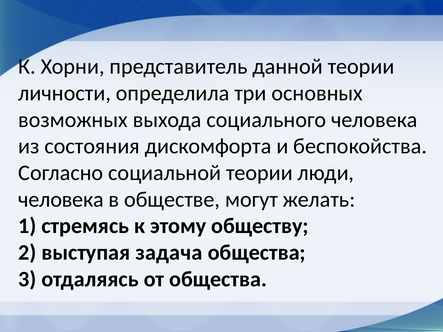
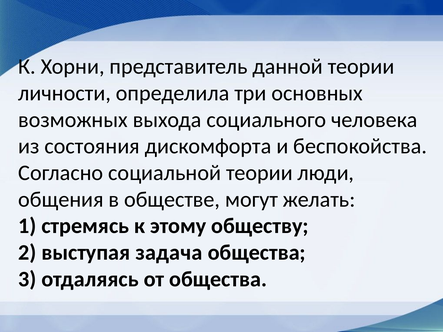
человека at (61, 200): человека -> общения
